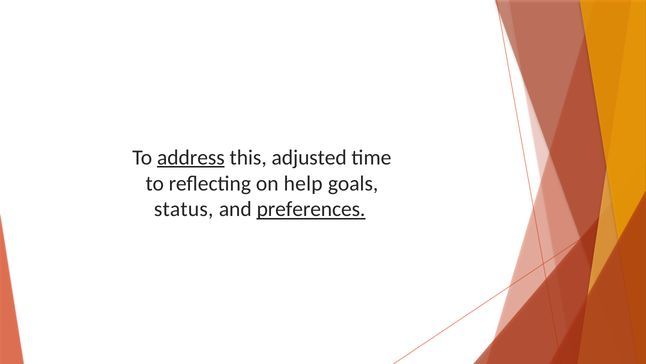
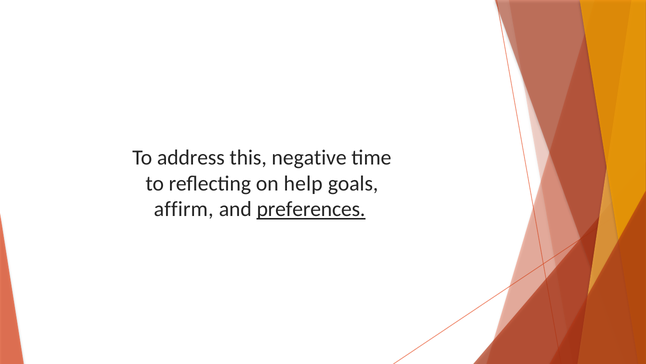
address underline: present -> none
adjusted: adjusted -> negative
status: status -> affirm
